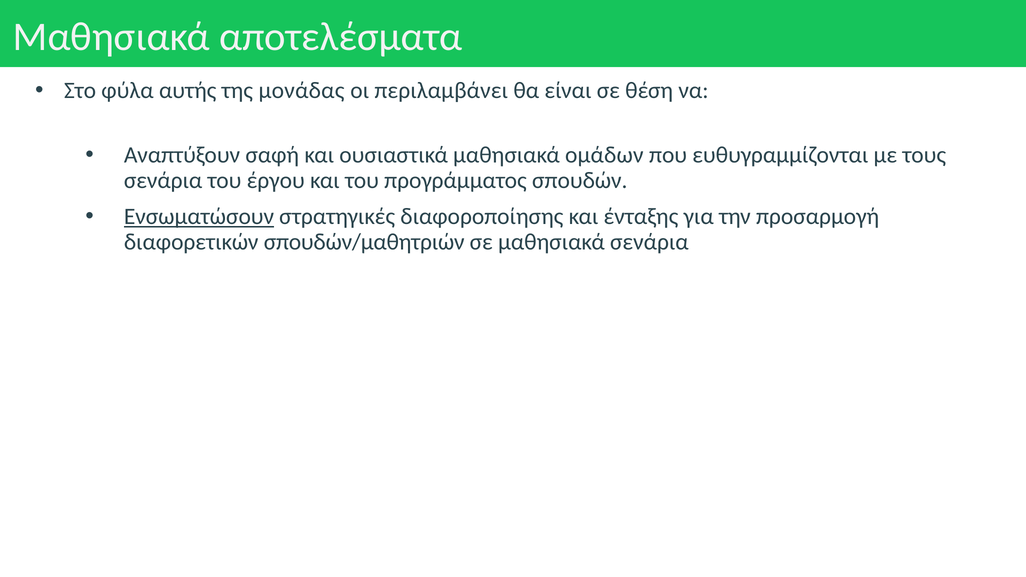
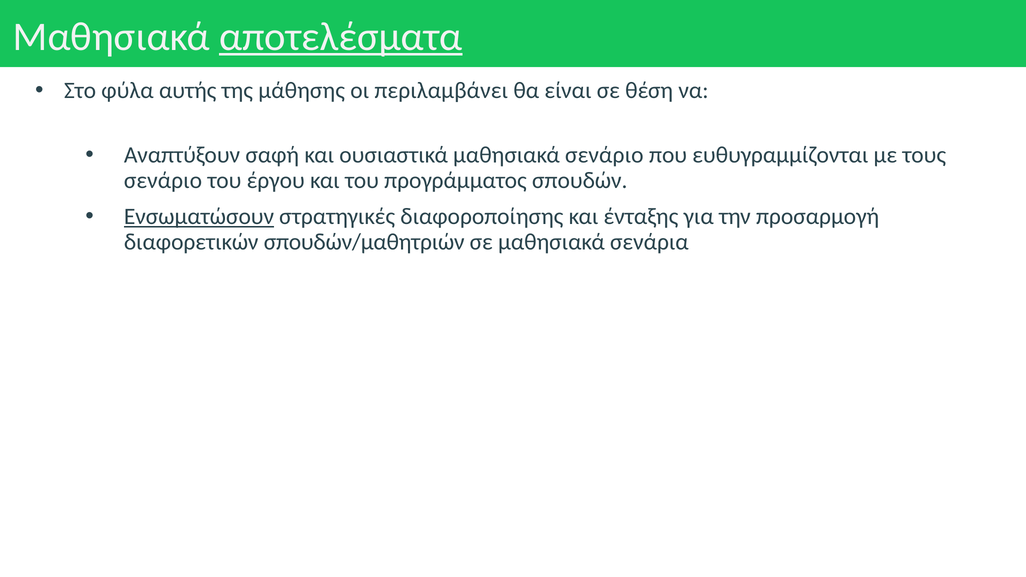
αποτελέσματα underline: none -> present
μονάδας: μονάδας -> μάθησης
μαθησιακά ομάδων: ομάδων -> σενάριο
σενάρια at (163, 180): σενάρια -> σενάριο
